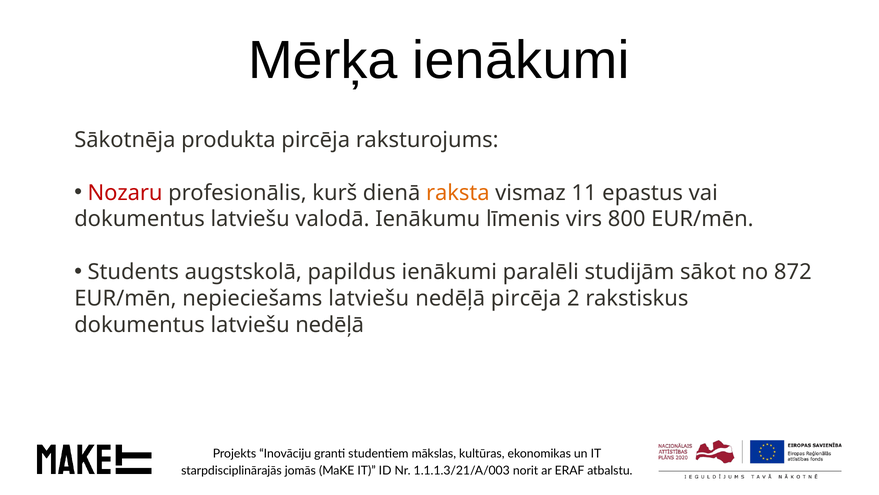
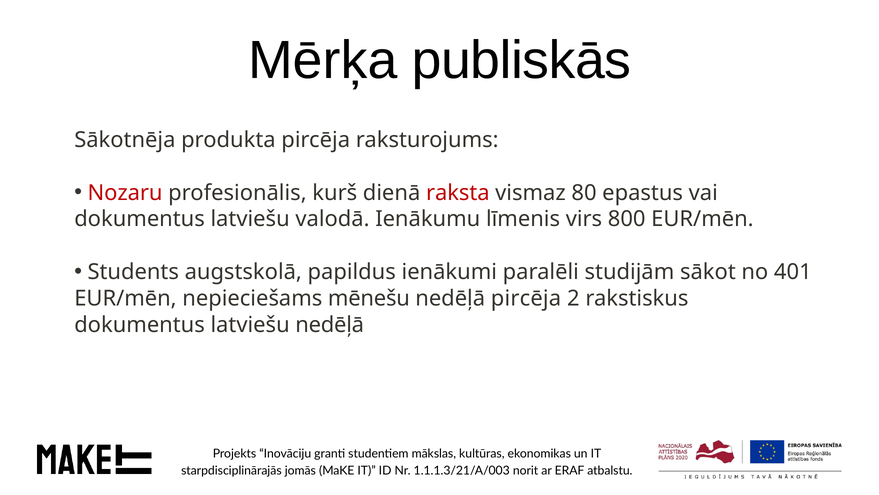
ienākumi at (521, 61): ienākumi -> publiskās
raksta colour: orange -> red
11: 11 -> 80
872: 872 -> 401
nepieciešams latviešu: latviešu -> mēnešu
